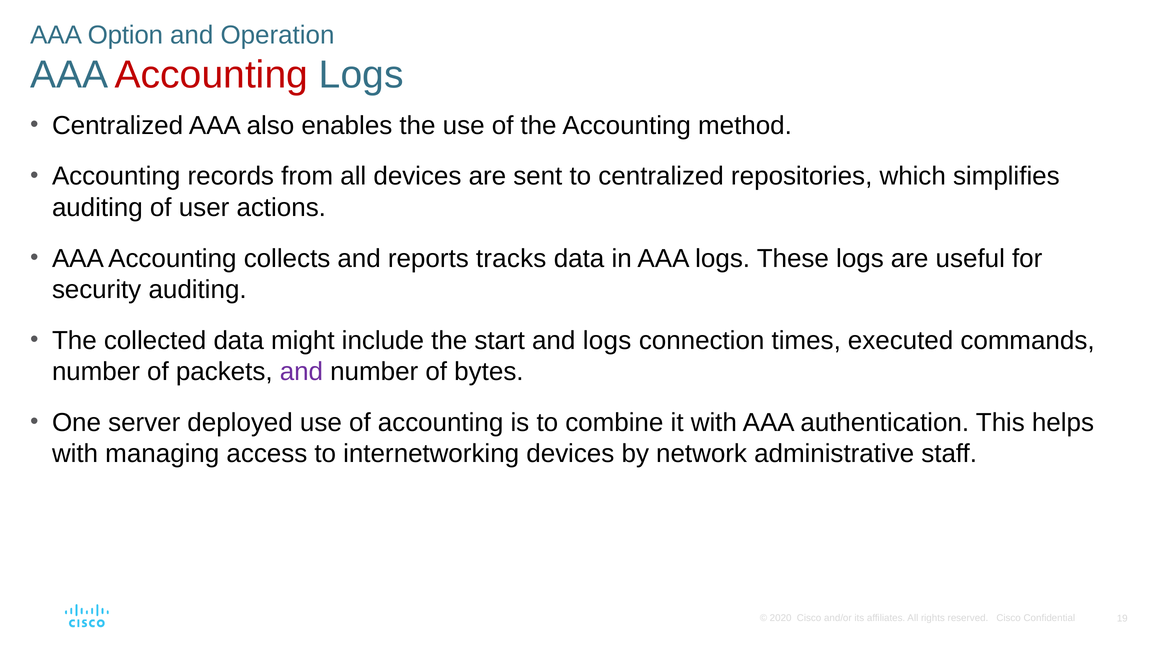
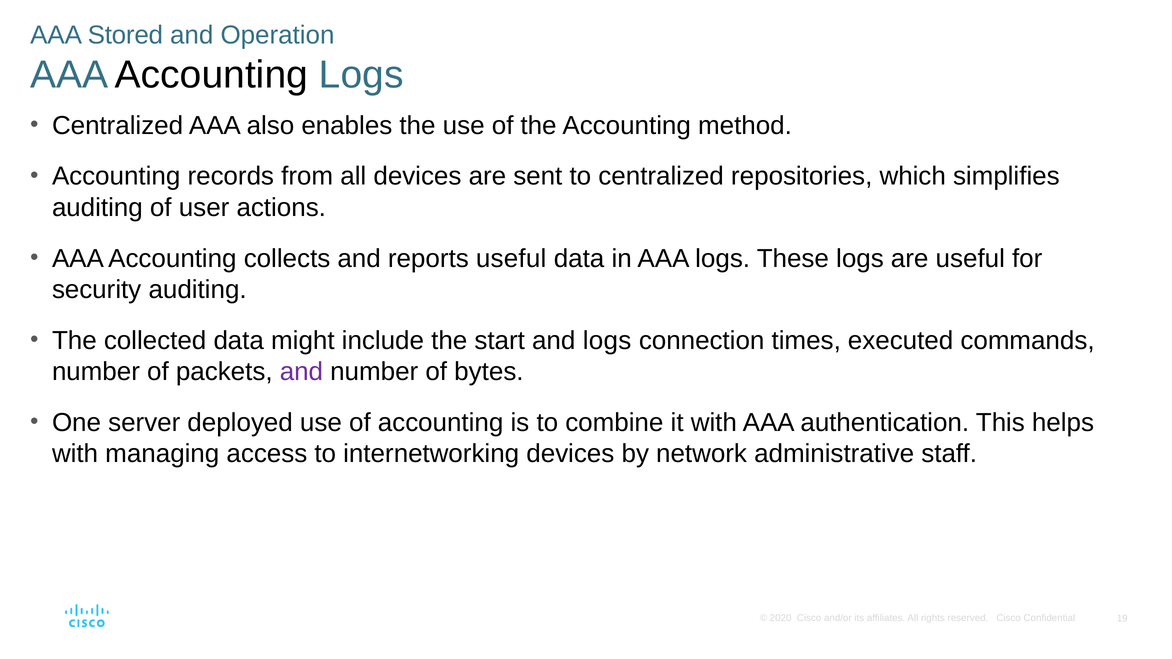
Option: Option -> Stored
Accounting at (211, 75) colour: red -> black
reports tracks: tracks -> useful
